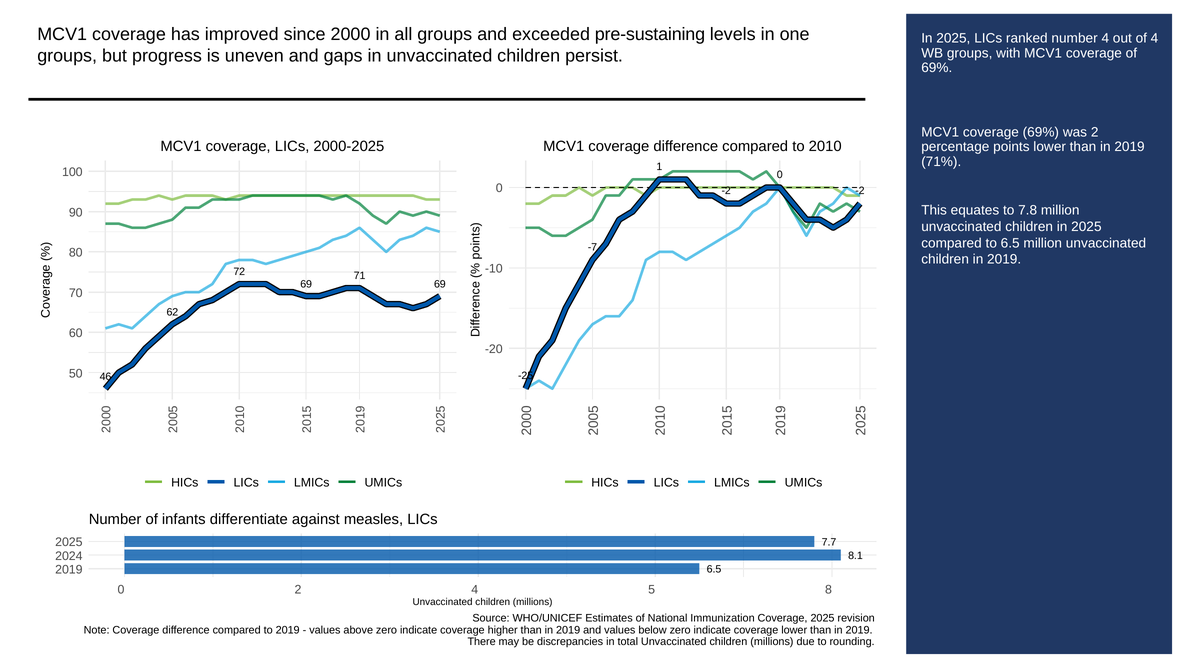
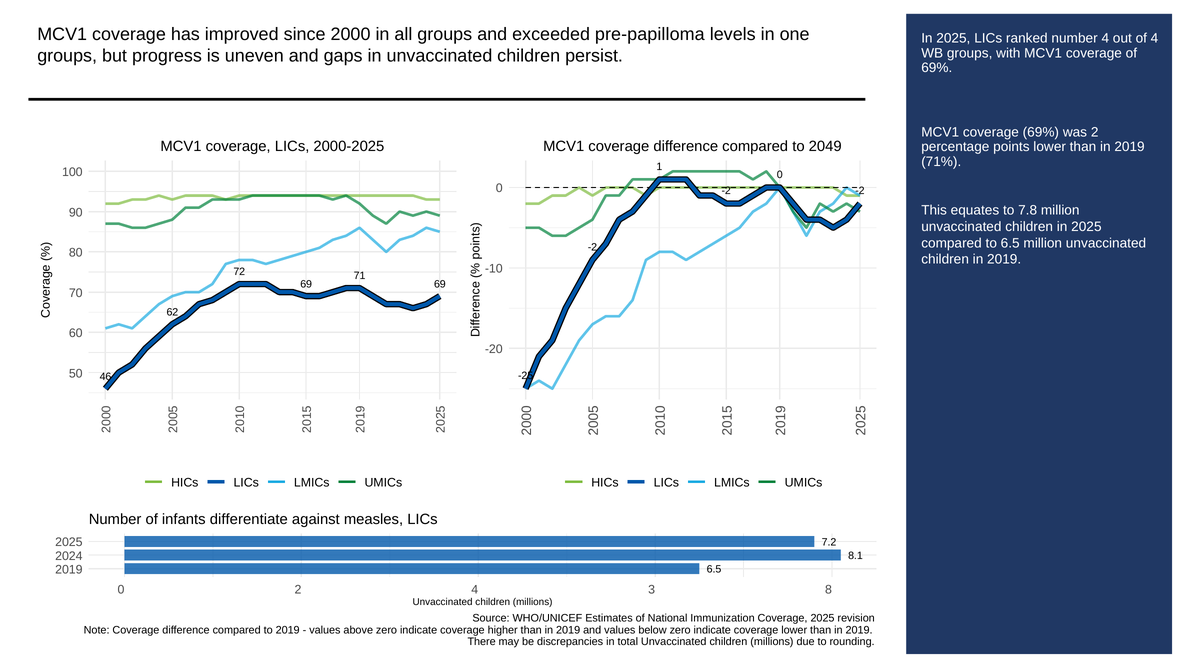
pre-sustaining: pre-sustaining -> pre-papilloma
2010: 2010 -> 2049
-7 at (592, 247): -7 -> -2
7.7: 7.7 -> 7.2
4 5: 5 -> 3
